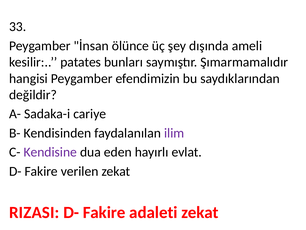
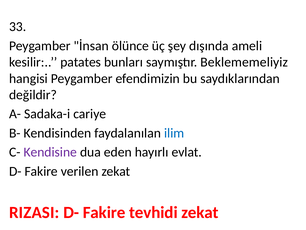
Şımarmamalıdır: Şımarmamalıdır -> Beklememeliyiz
ilim colour: purple -> blue
adaleti: adaleti -> tevhidi
